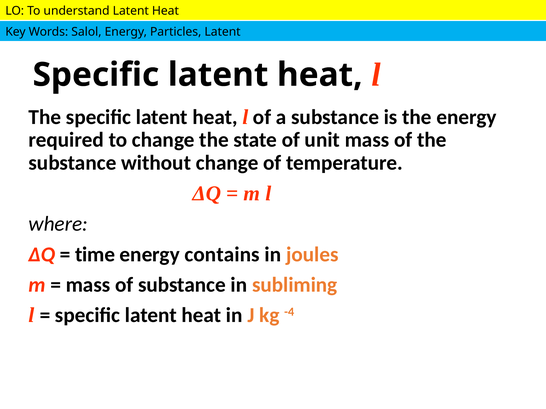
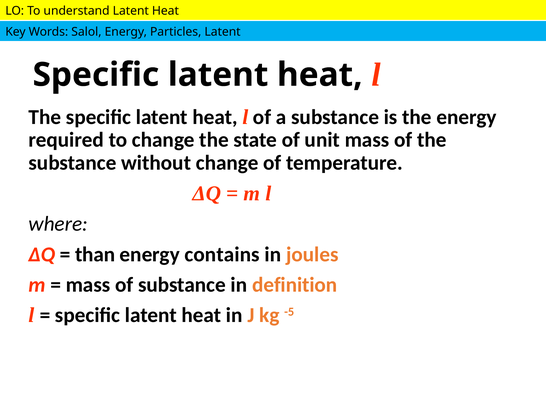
time: time -> than
subliming: subliming -> definition
-4: -4 -> -5
